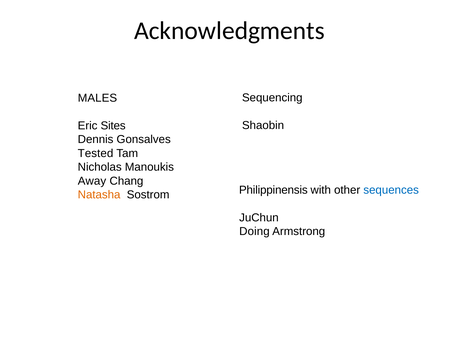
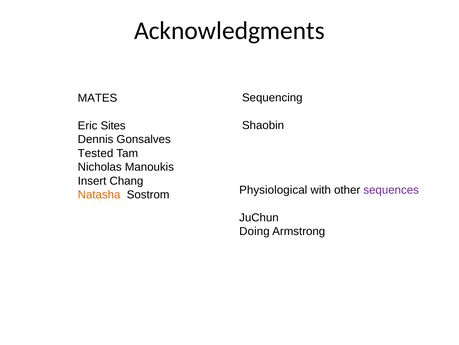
MALES: MALES -> MATES
Away: Away -> Insert
Philippinensis: Philippinensis -> Physiological
sequences colour: blue -> purple
